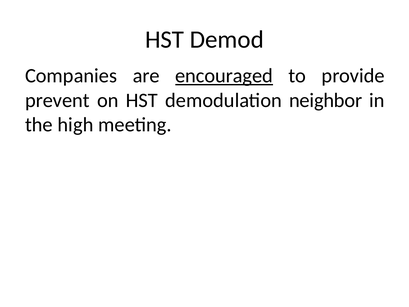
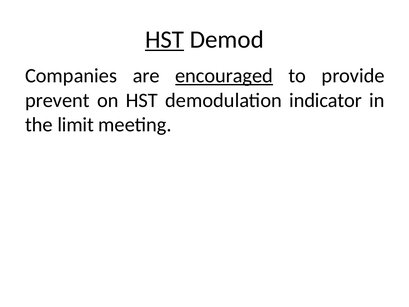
HST at (165, 40) underline: none -> present
neighbor: neighbor -> indicator
high: high -> limit
